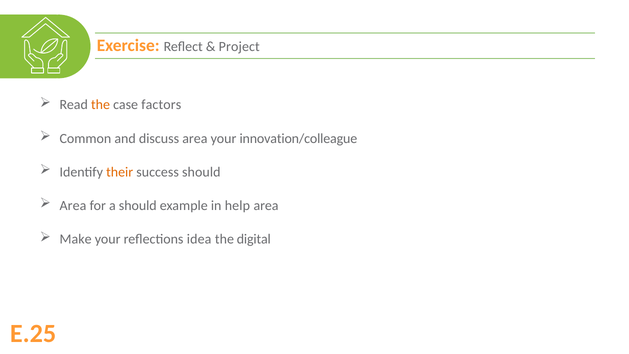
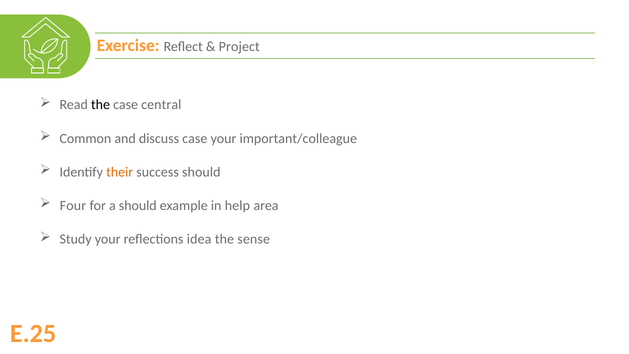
the at (101, 105) colour: orange -> black
factors: factors -> central
discuss area: area -> case
innovation/colleague: innovation/colleague -> important/colleague
Area at (73, 205): Area -> Four
Make: Make -> Study
digital: digital -> sense
